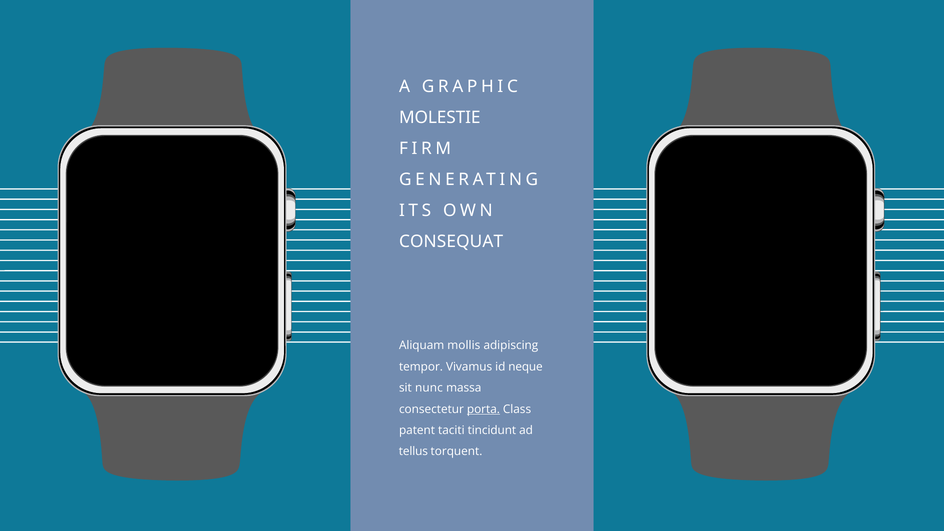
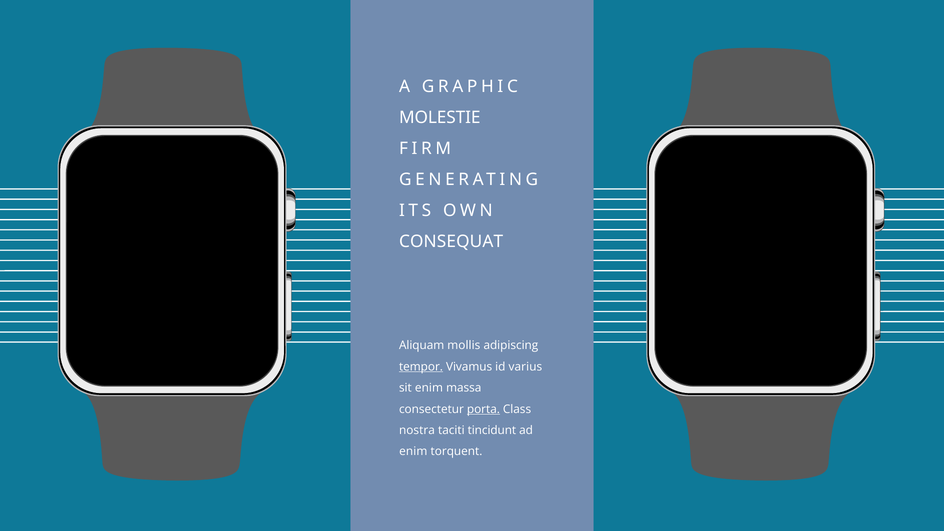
tempor underline: none -> present
neque: neque -> varius
sit nunc: nunc -> enim
patent: patent -> nostra
tellus at (413, 452): tellus -> enim
